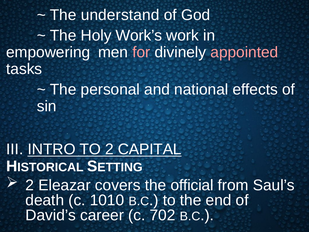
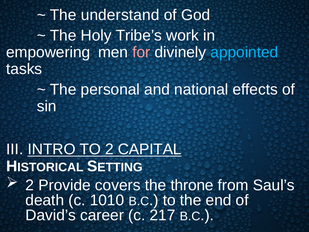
Work’s: Work’s -> Tribe’s
appointed colour: pink -> light blue
Eleazar: Eleazar -> Provide
official: official -> throne
702: 702 -> 217
